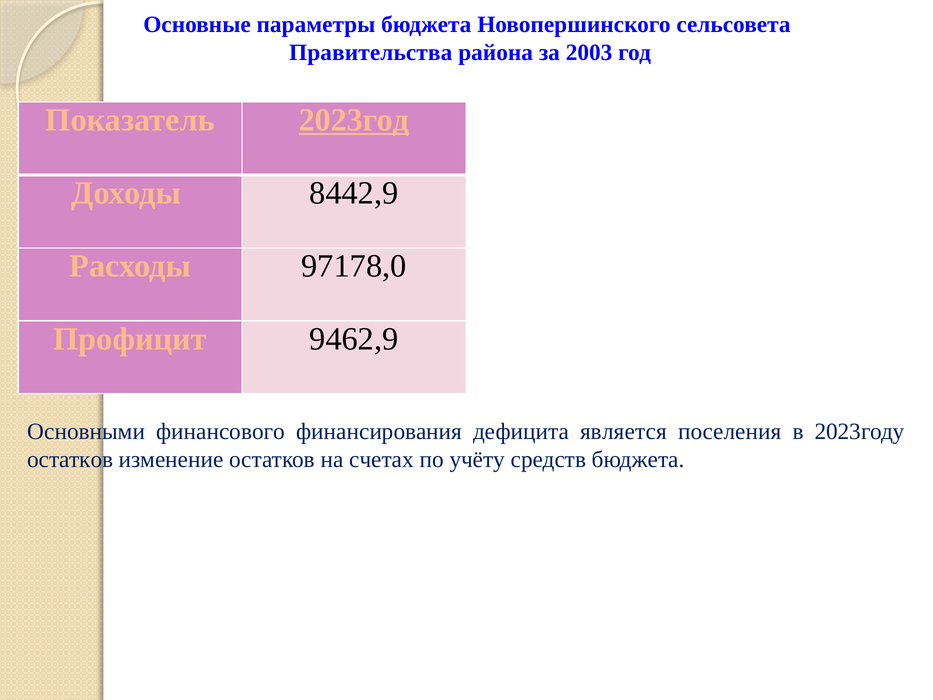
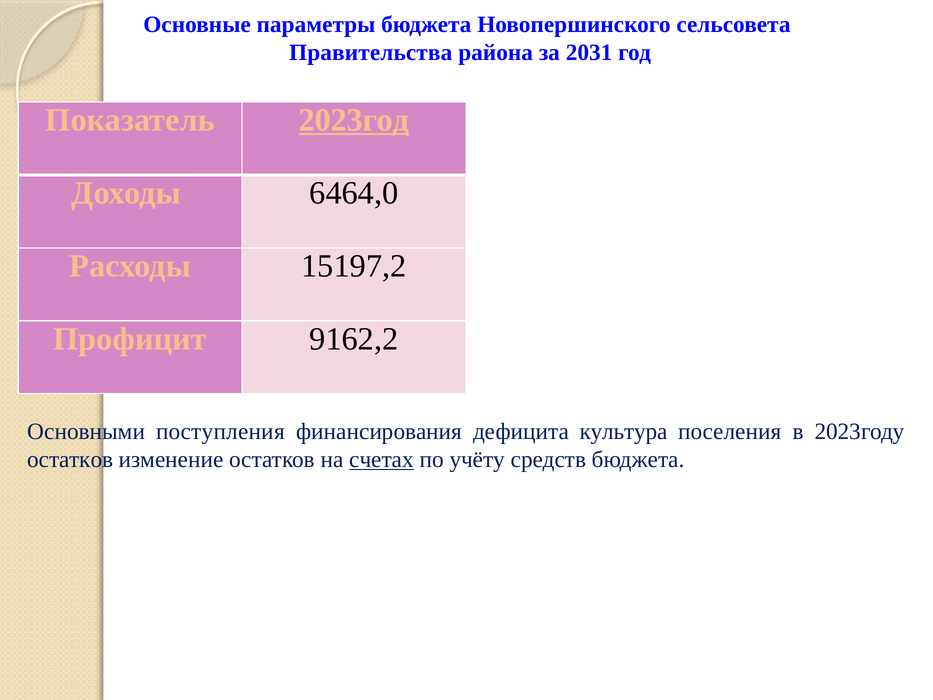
2003: 2003 -> 2031
8442,9: 8442,9 -> 6464,0
97178,0: 97178,0 -> 15197,2
9462,9: 9462,9 -> 9162,2
финансового: финансового -> поступления
является: является -> культура
счетах underline: none -> present
